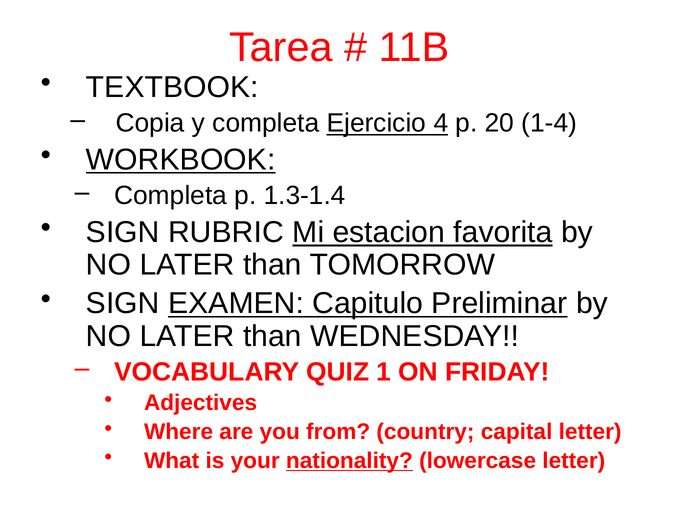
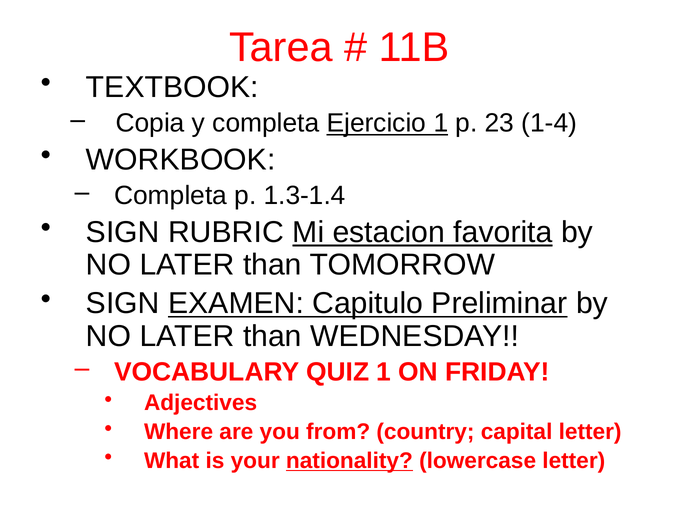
Ejercicio 4: 4 -> 1
20: 20 -> 23
WORKBOOK underline: present -> none
